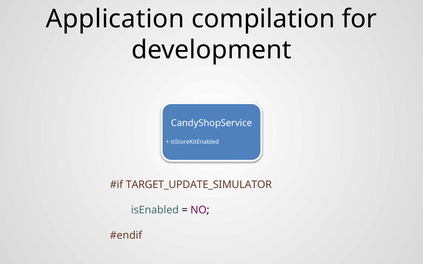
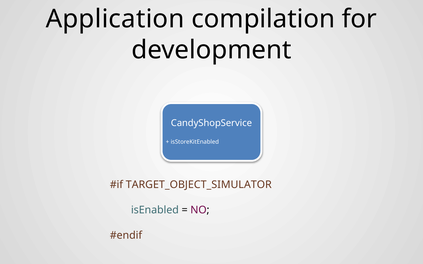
TARGET_UPDATE_SIMULATOR: TARGET_UPDATE_SIMULATOR -> TARGET_OBJECT_SIMULATOR
